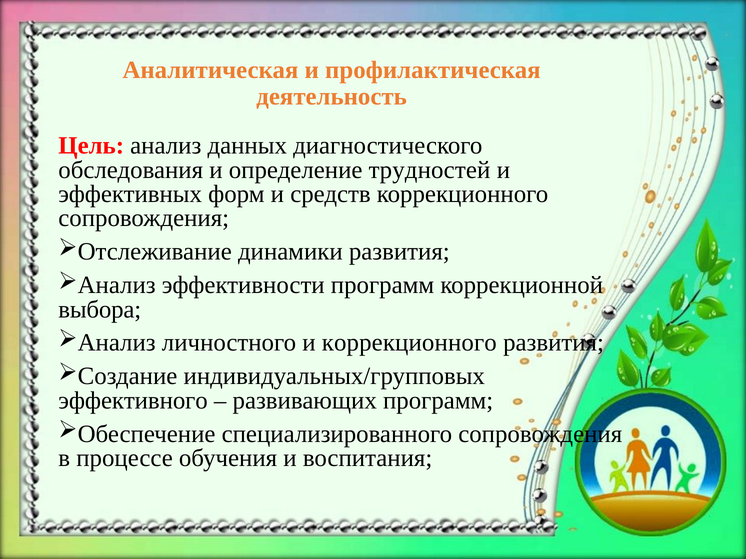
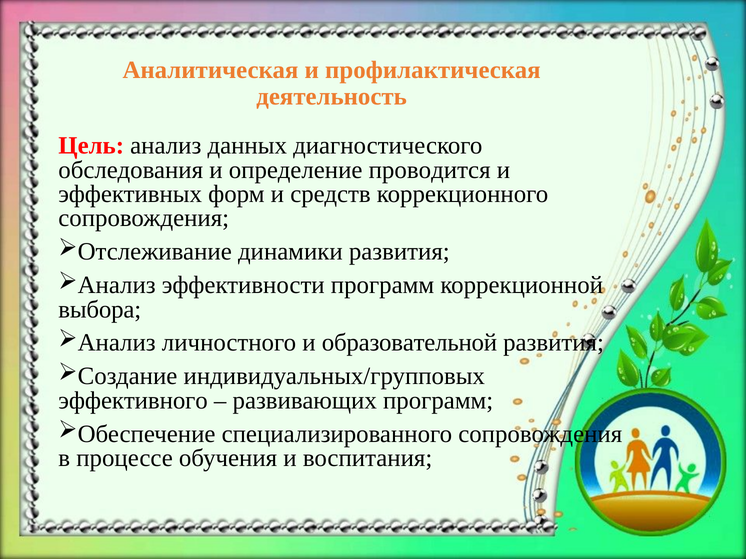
трудностей: трудностей -> проводится
и коррекционного: коррекционного -> образовательной
